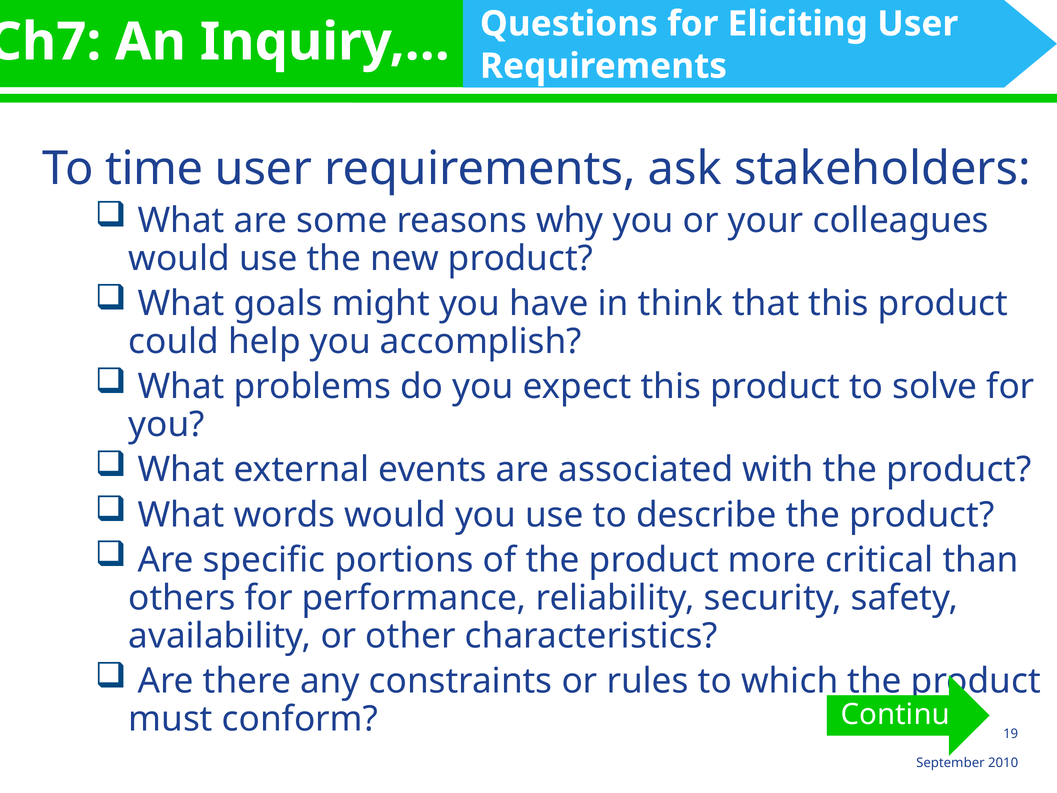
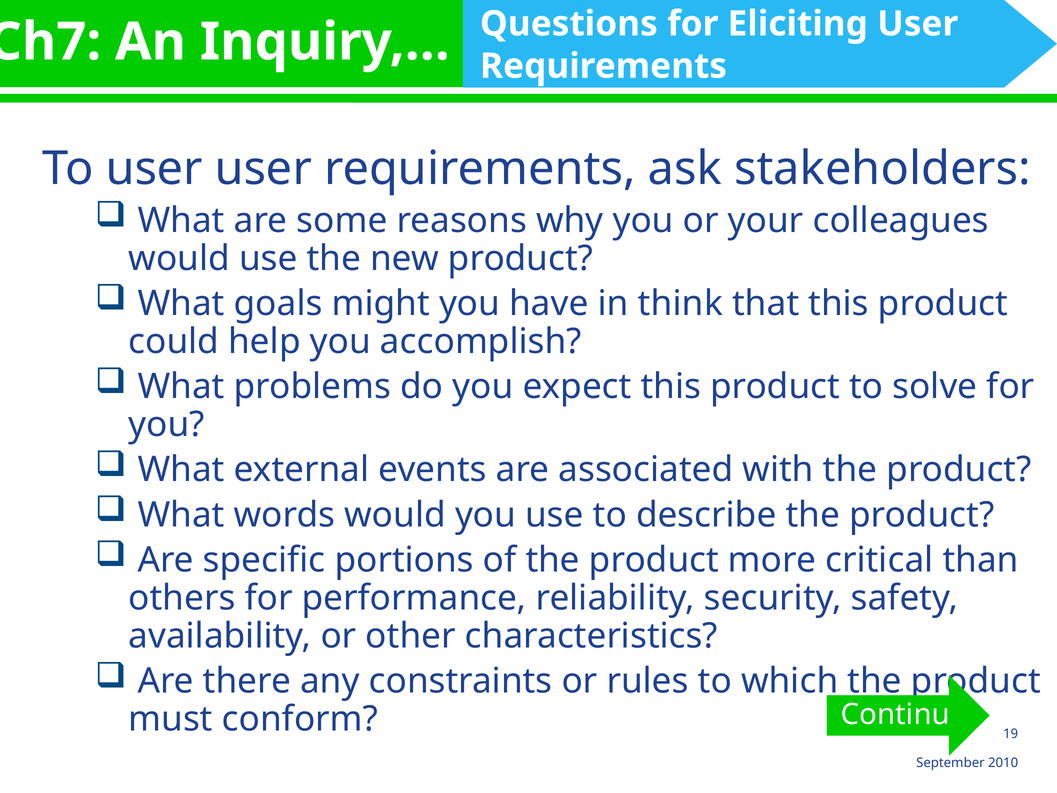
To time: time -> user
